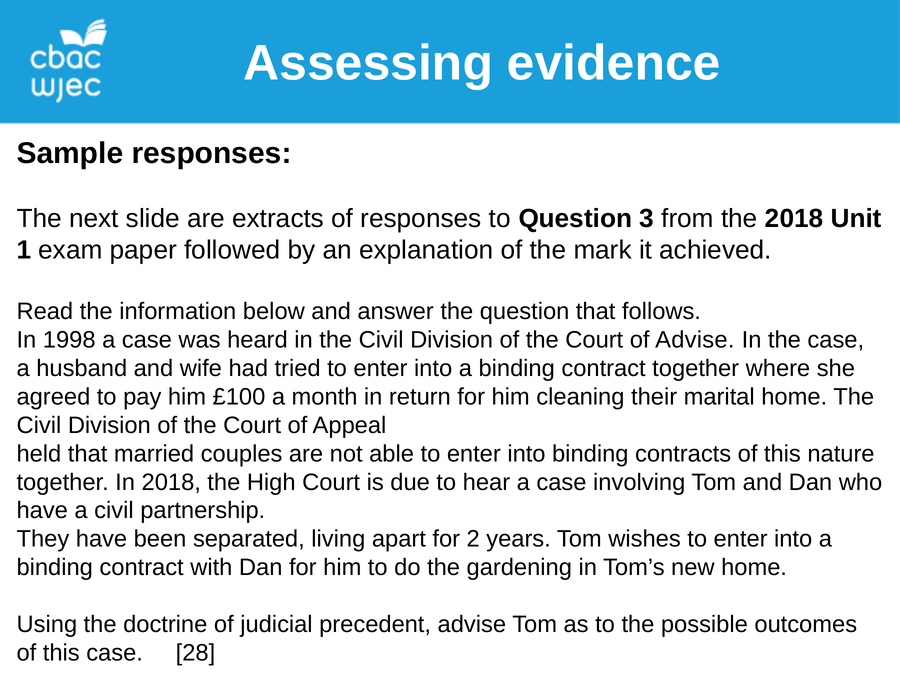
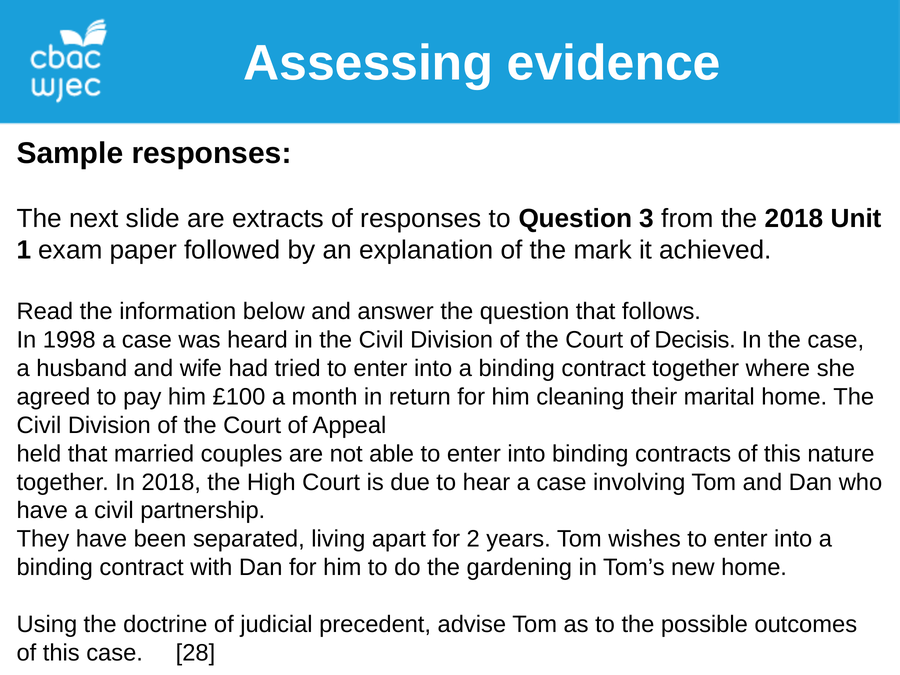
of Advise: Advise -> Decisis
